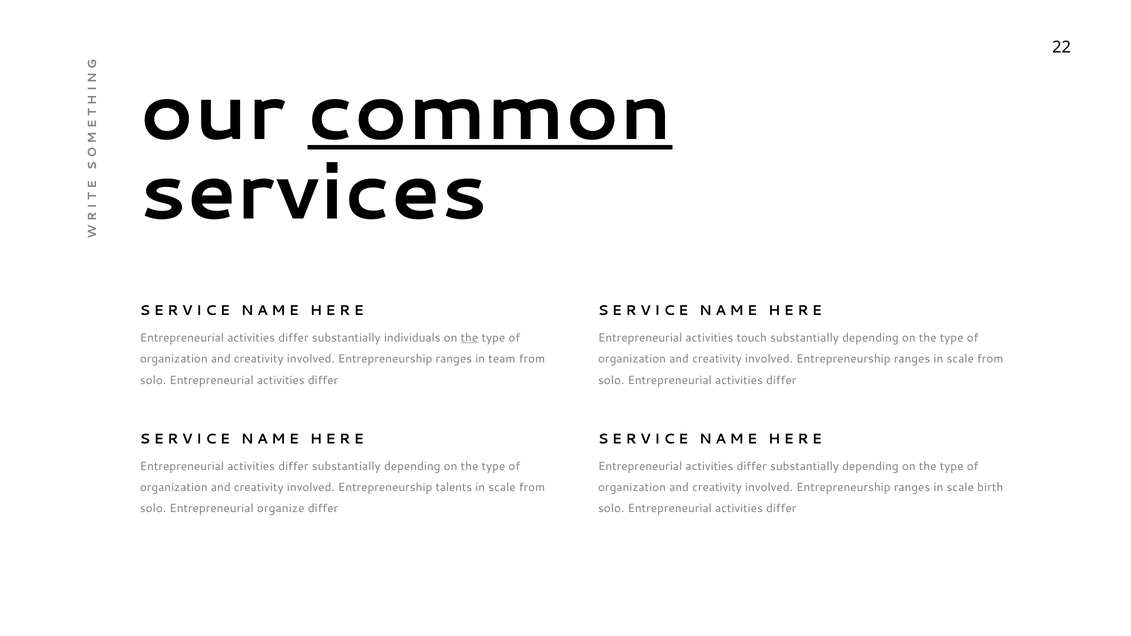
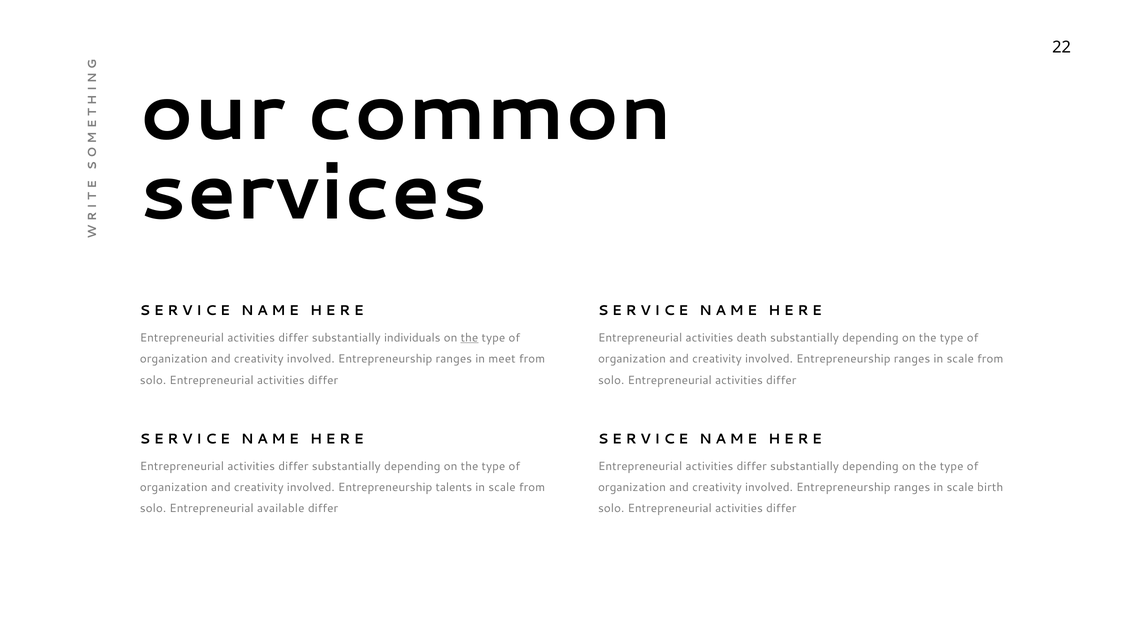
common underline: present -> none
touch: touch -> death
team: team -> meet
organize: organize -> available
